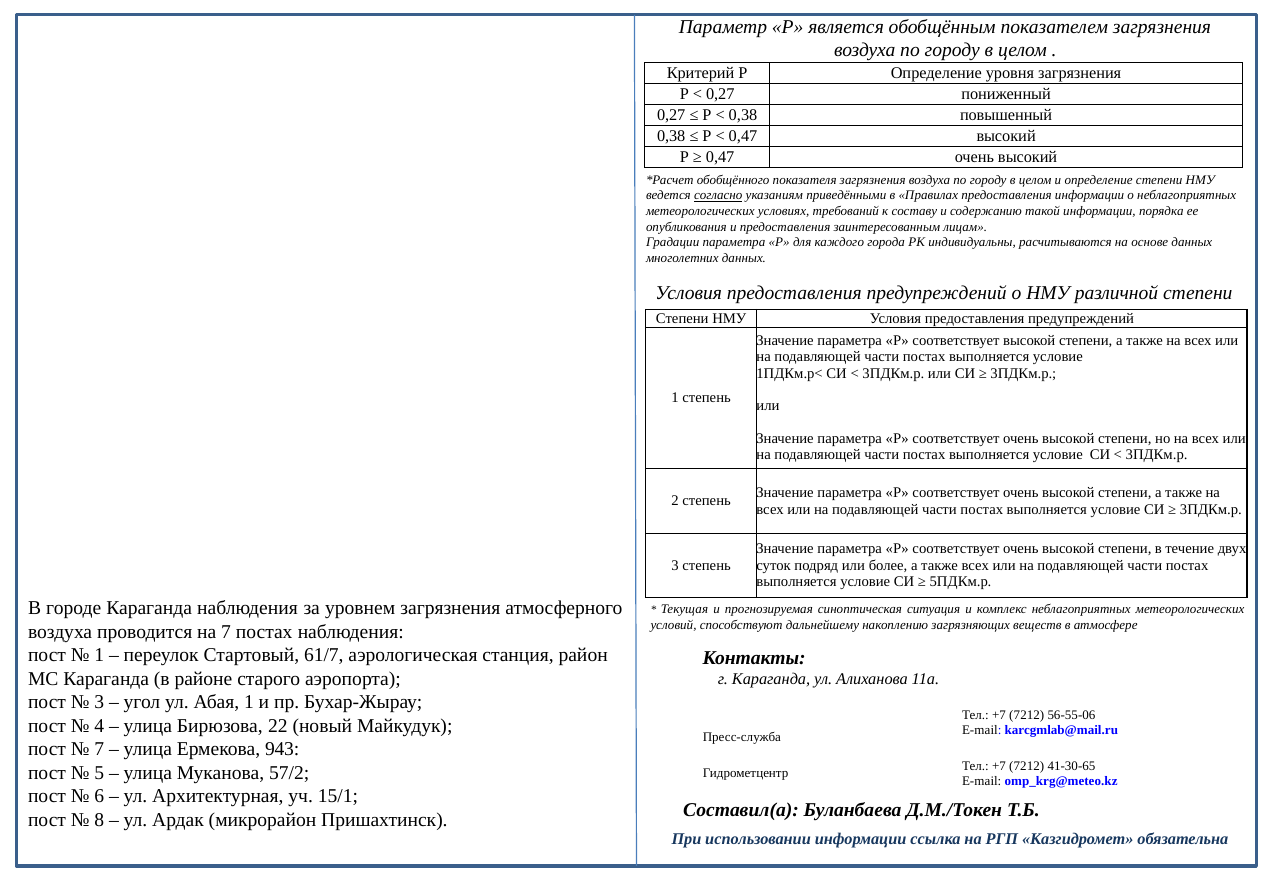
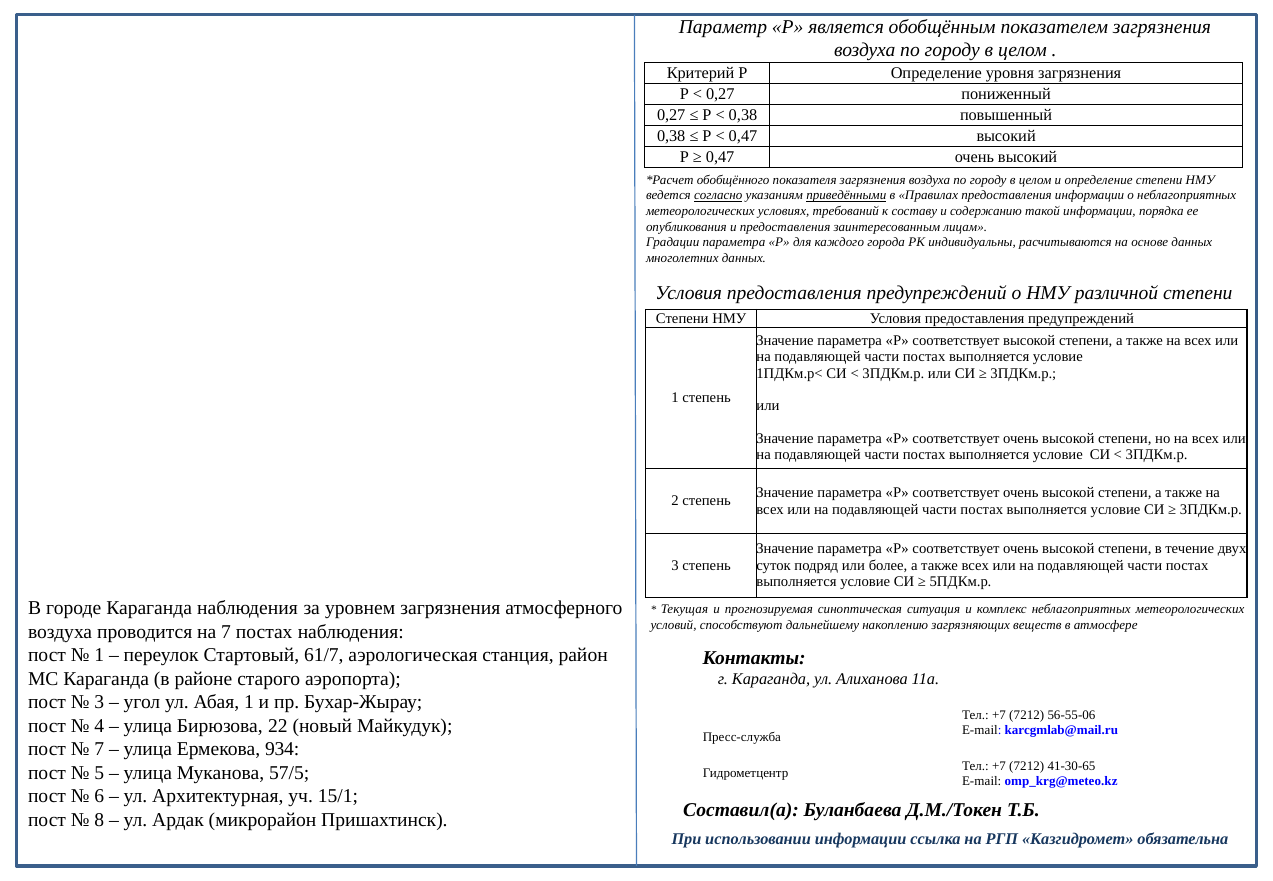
приведёнными underline: none -> present
943: 943 -> 934
57/2: 57/2 -> 57/5
